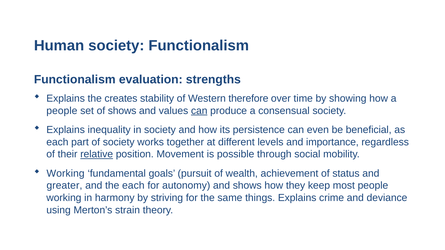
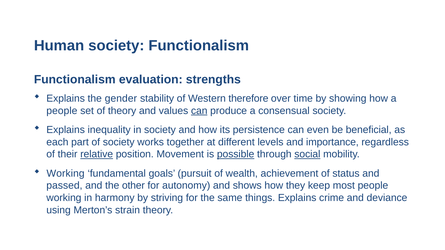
creates: creates -> gender
of shows: shows -> theory
possible underline: none -> present
social underline: none -> present
greater: greater -> passed
the each: each -> other
